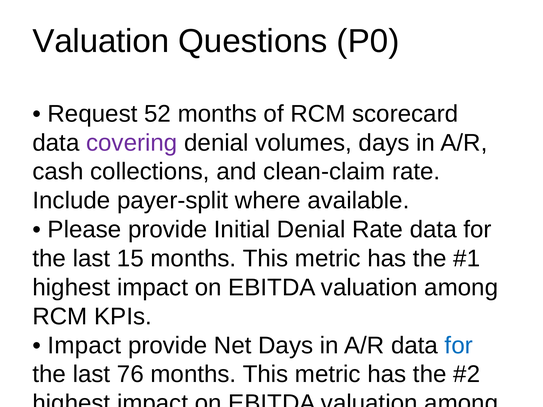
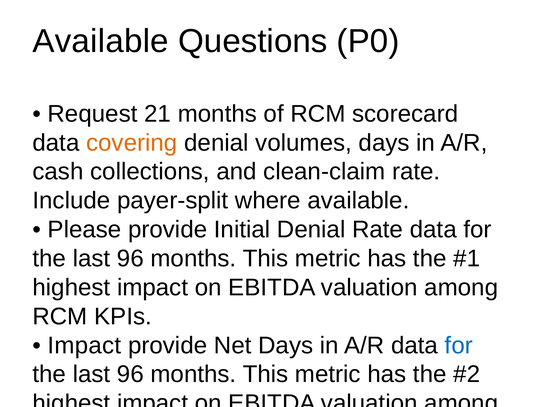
Valuation at (101, 41): Valuation -> Available
52: 52 -> 21
covering colour: purple -> orange
15 at (130, 259): 15 -> 96
76 at (130, 375): 76 -> 96
